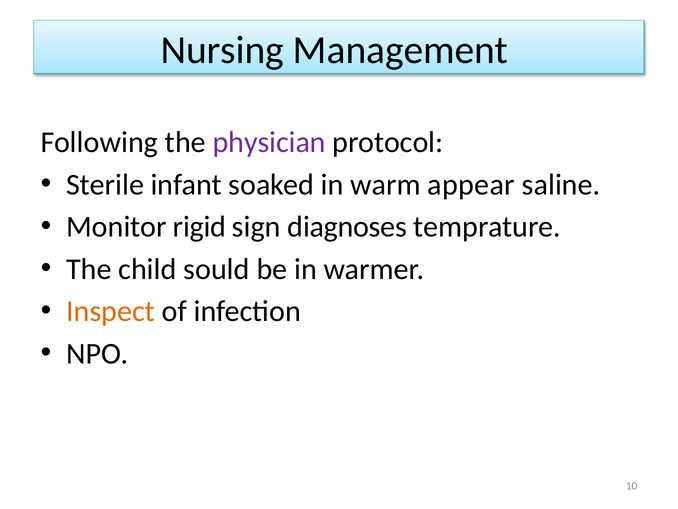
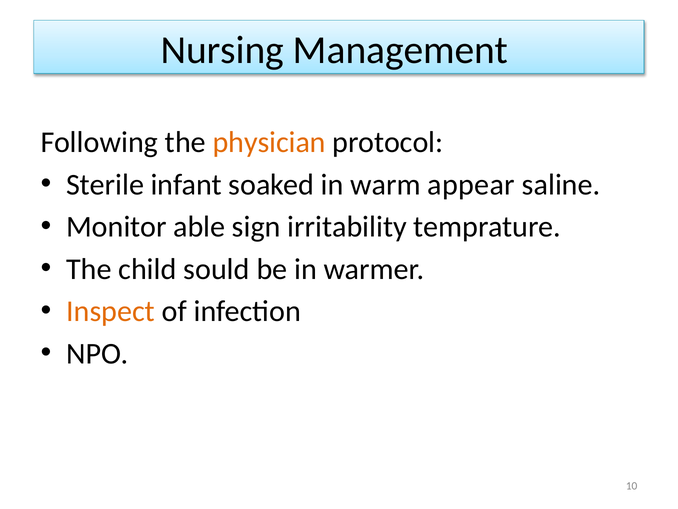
physician colour: purple -> orange
rigid: rigid -> able
diagnoses: diagnoses -> irritability
